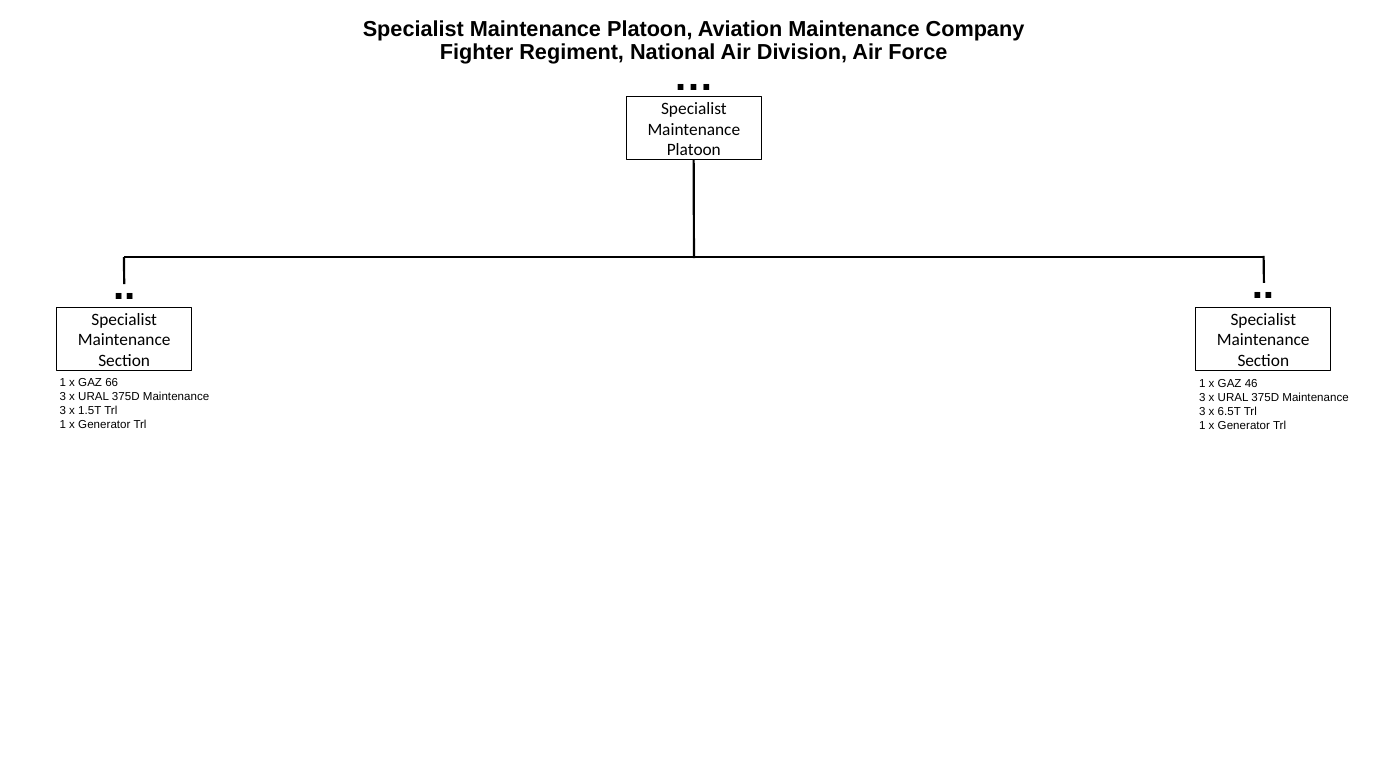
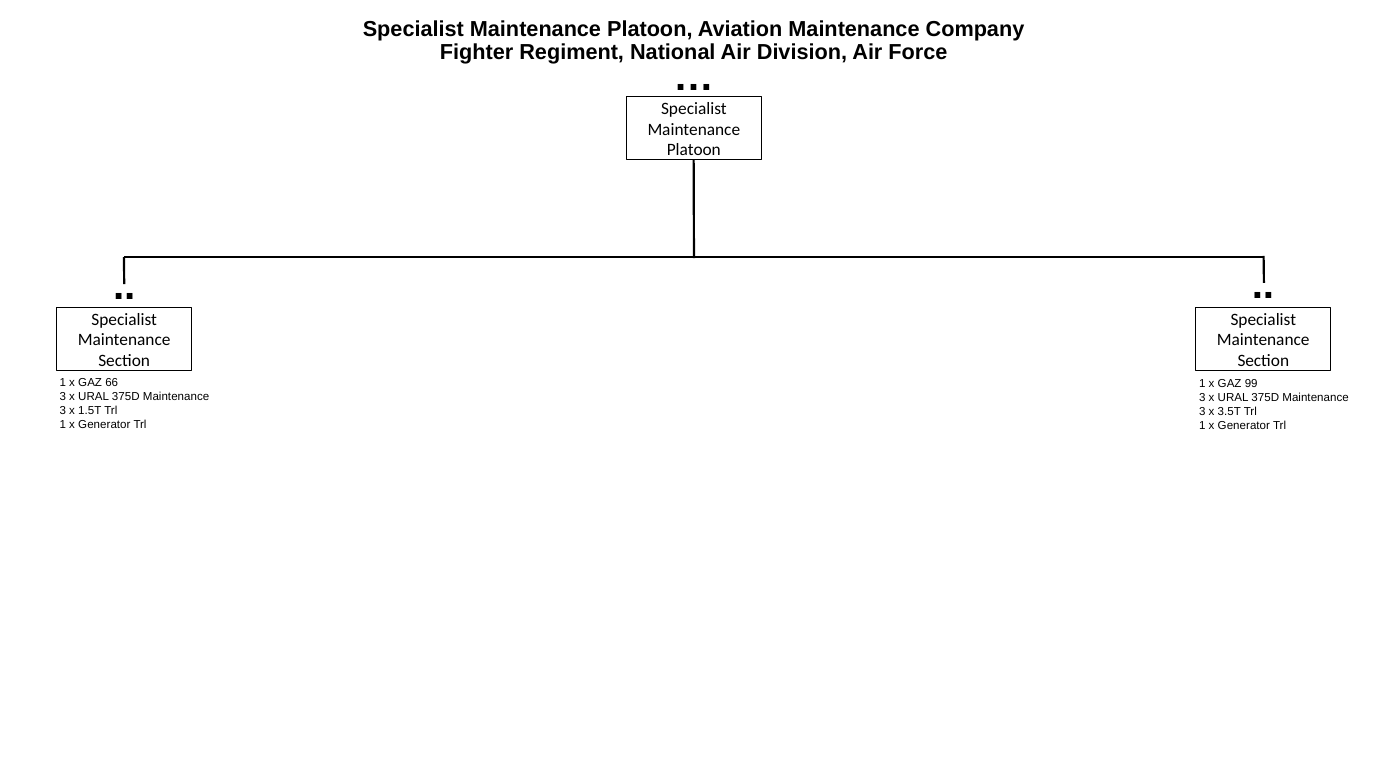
46: 46 -> 99
6.5T: 6.5T -> 3.5T
